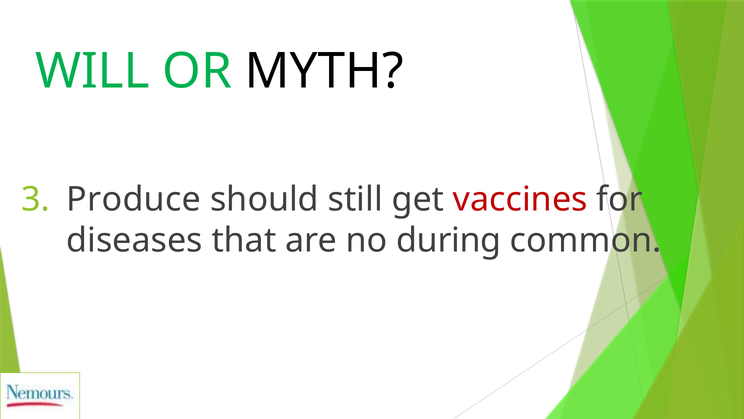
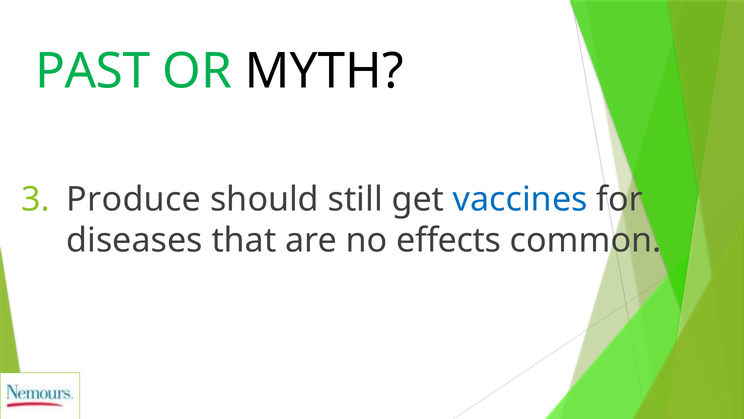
WILL: WILL -> PAST
vaccines colour: red -> blue
during: during -> effects
